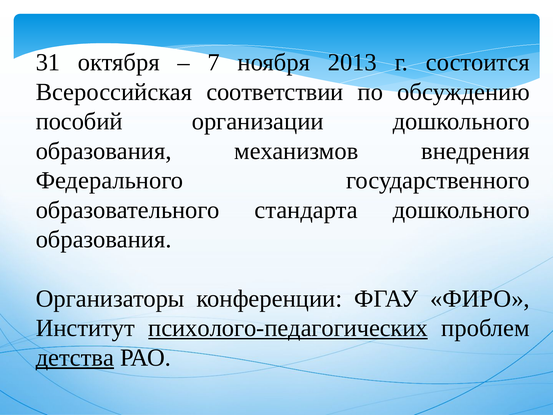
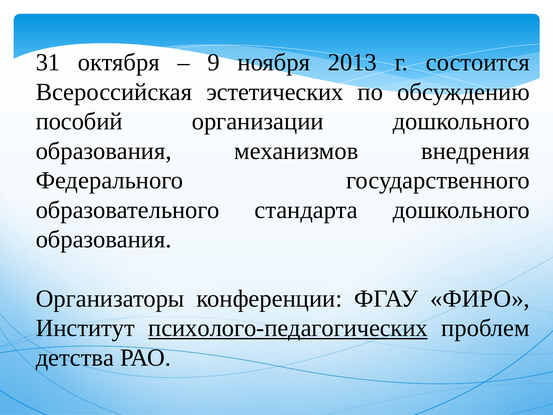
7: 7 -> 9
соответствии: соответствии -> эстетических
детства underline: present -> none
